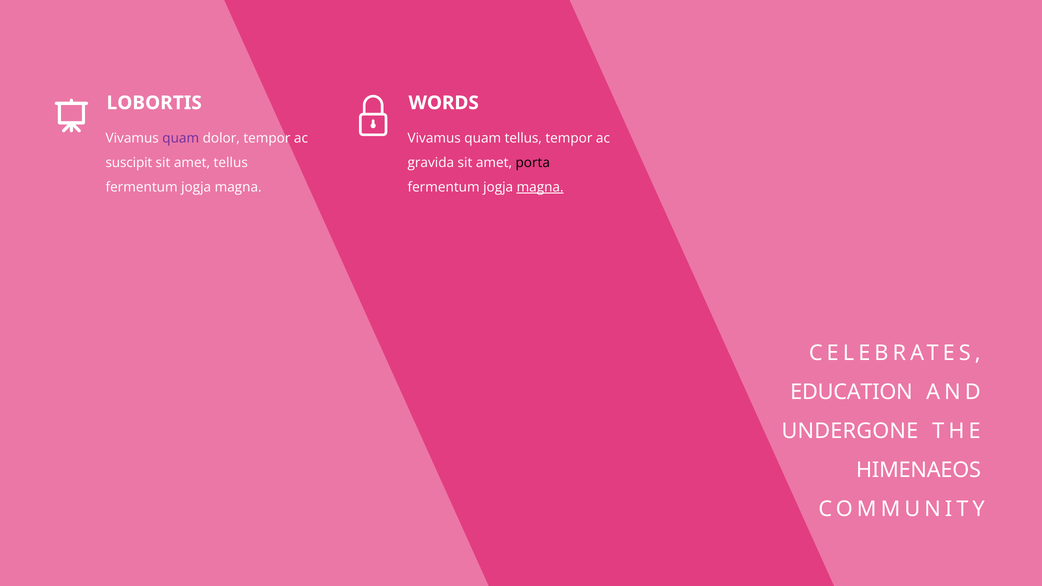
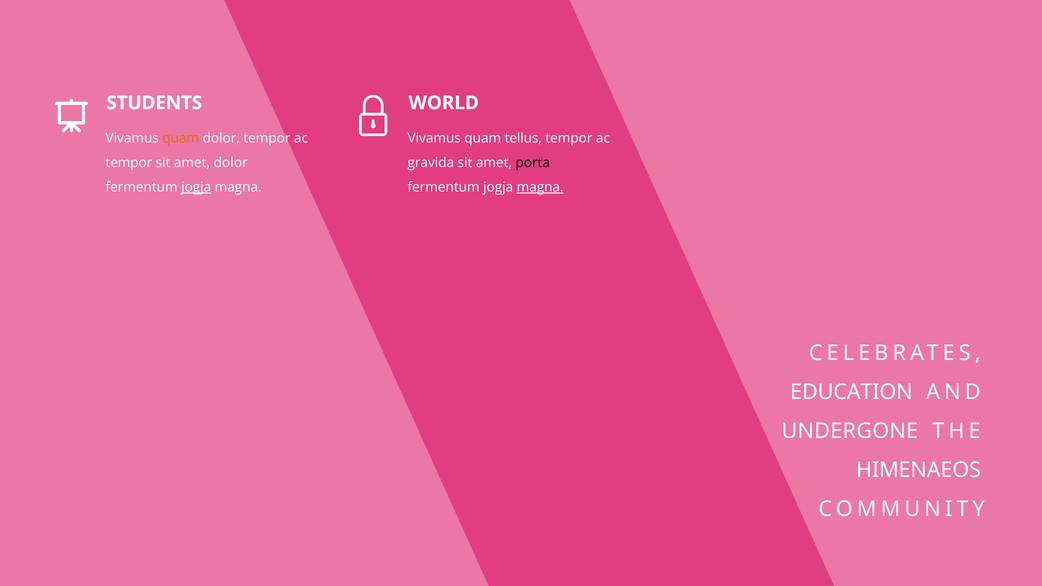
LOBORTIS: LOBORTIS -> STUDENTS
WORDS: WORDS -> WORLD
quam at (181, 138) colour: purple -> orange
suscipit at (129, 163): suscipit -> tempor
amet tellus: tellus -> dolor
jogja at (196, 187) underline: none -> present
